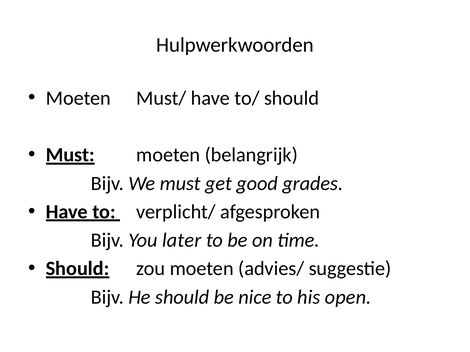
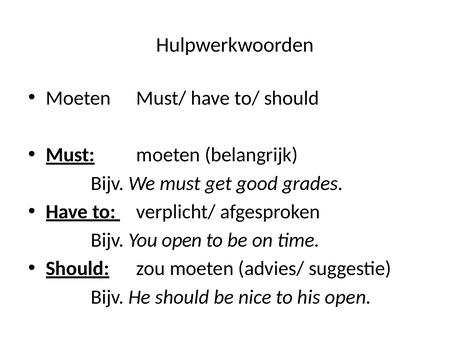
You later: later -> open
